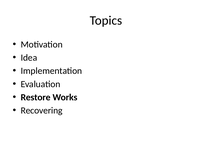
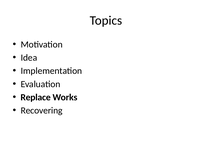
Restore: Restore -> Replace
